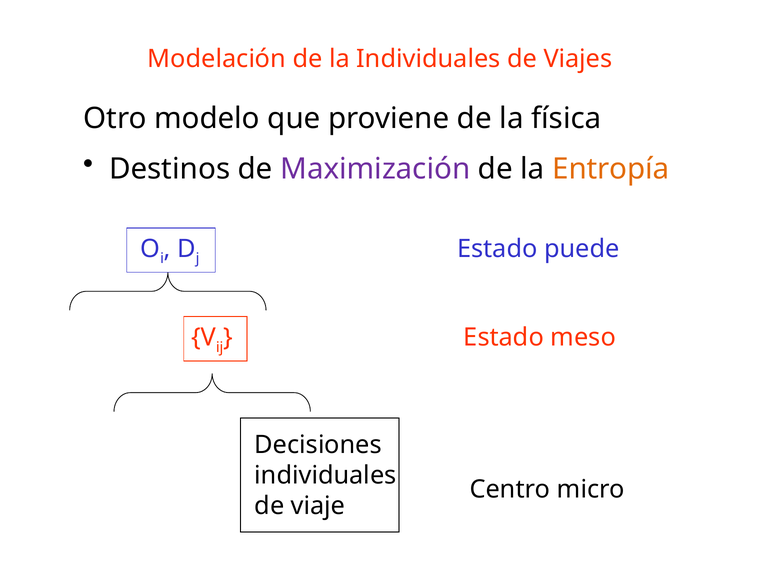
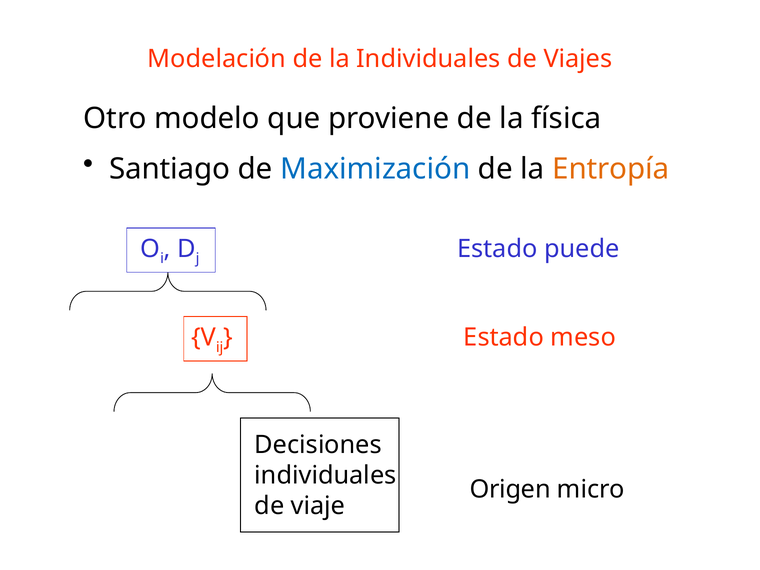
Destinos: Destinos -> Santiago
Maximización colour: purple -> blue
Centro: Centro -> Origen
